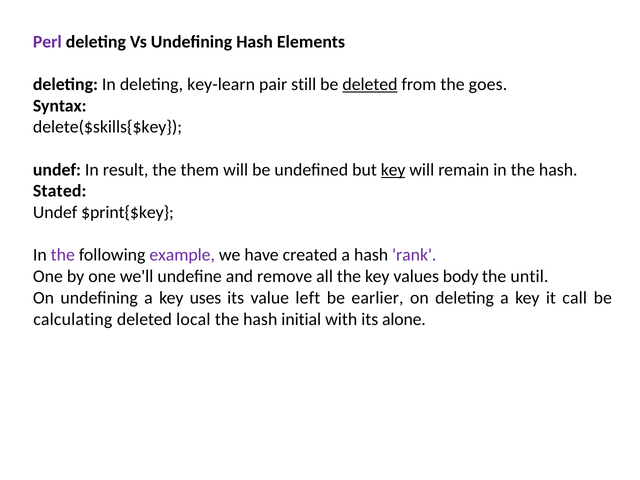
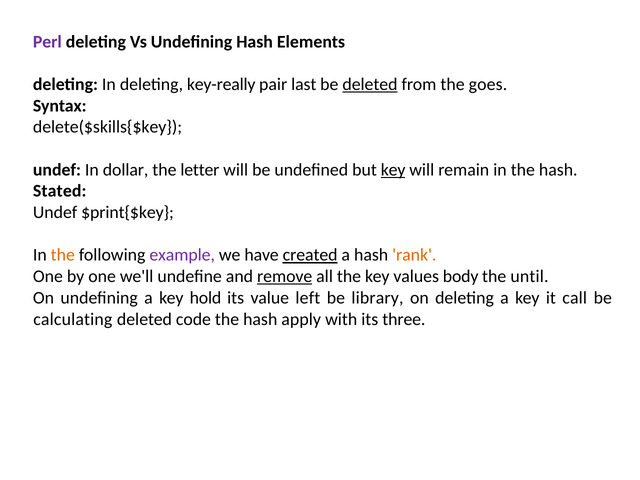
key-learn: key-learn -> key-really
still: still -> last
result: result -> dollar
them: them -> letter
the at (63, 255) colour: purple -> orange
created underline: none -> present
rank colour: purple -> orange
remove underline: none -> present
uses: uses -> hold
earlier: earlier -> library
local: local -> code
initial: initial -> apply
alone: alone -> three
